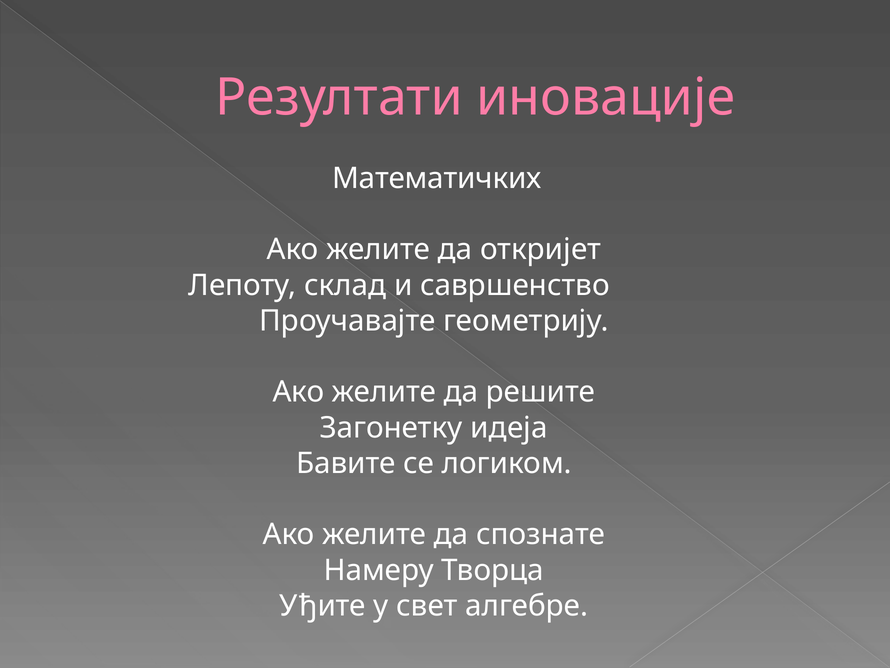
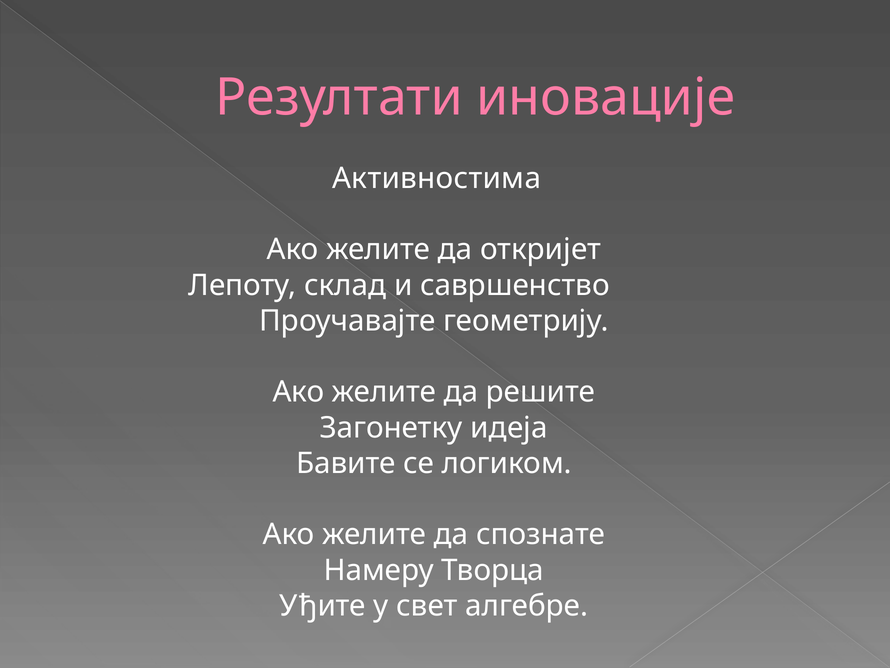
Математичких: Математичких -> Активностима
